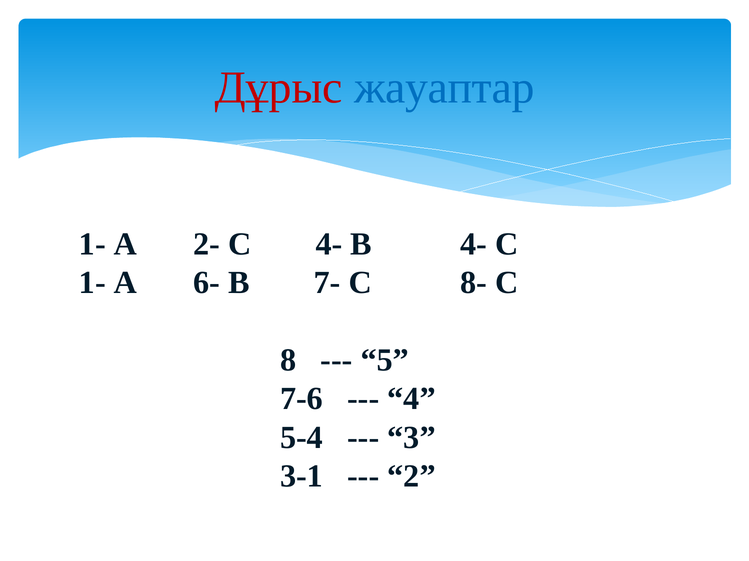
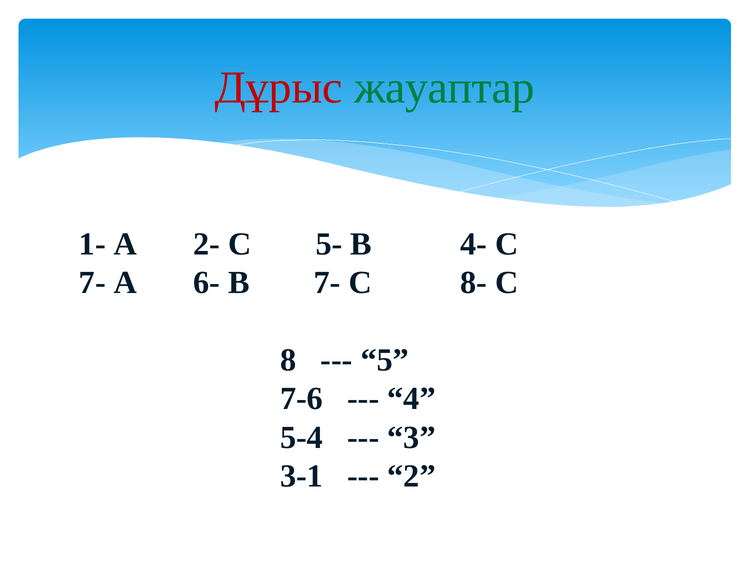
жауаптар colour: blue -> green
С 4-: 4- -> 5-
1- at (92, 283): 1- -> 7-
